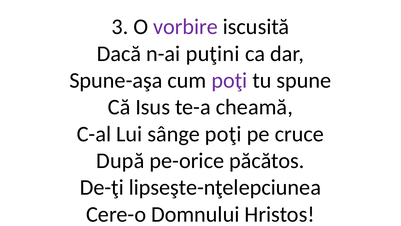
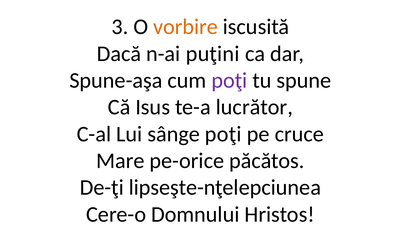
vorbire colour: purple -> orange
cheamă: cheamă -> lucrător
După: După -> Mare
